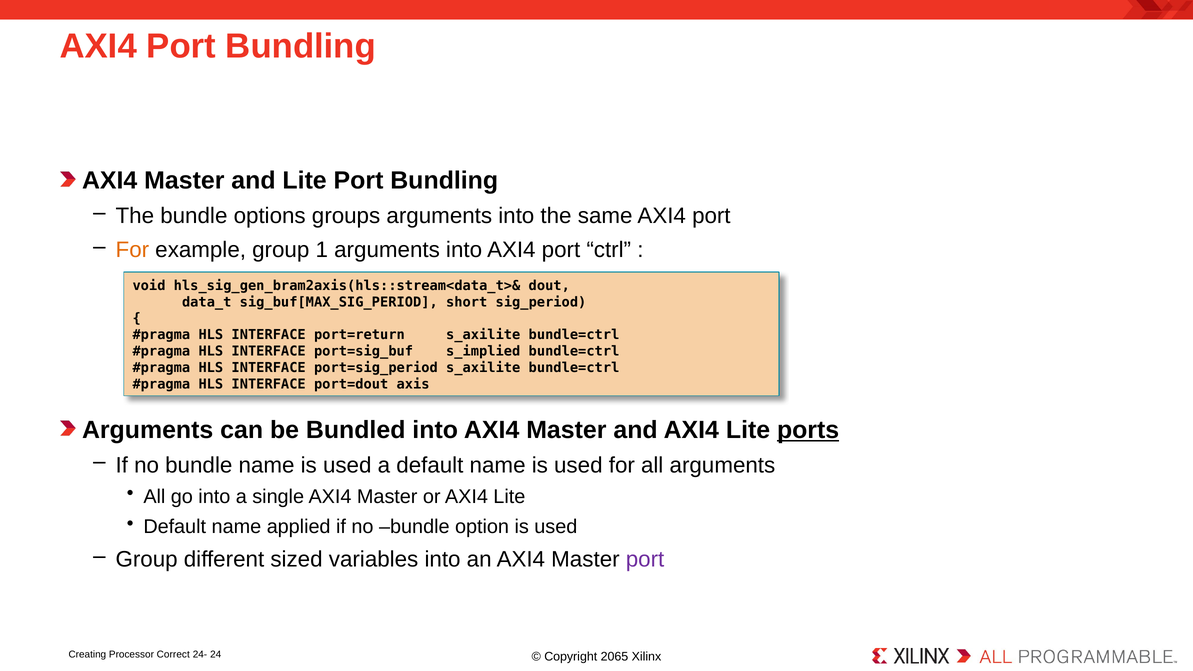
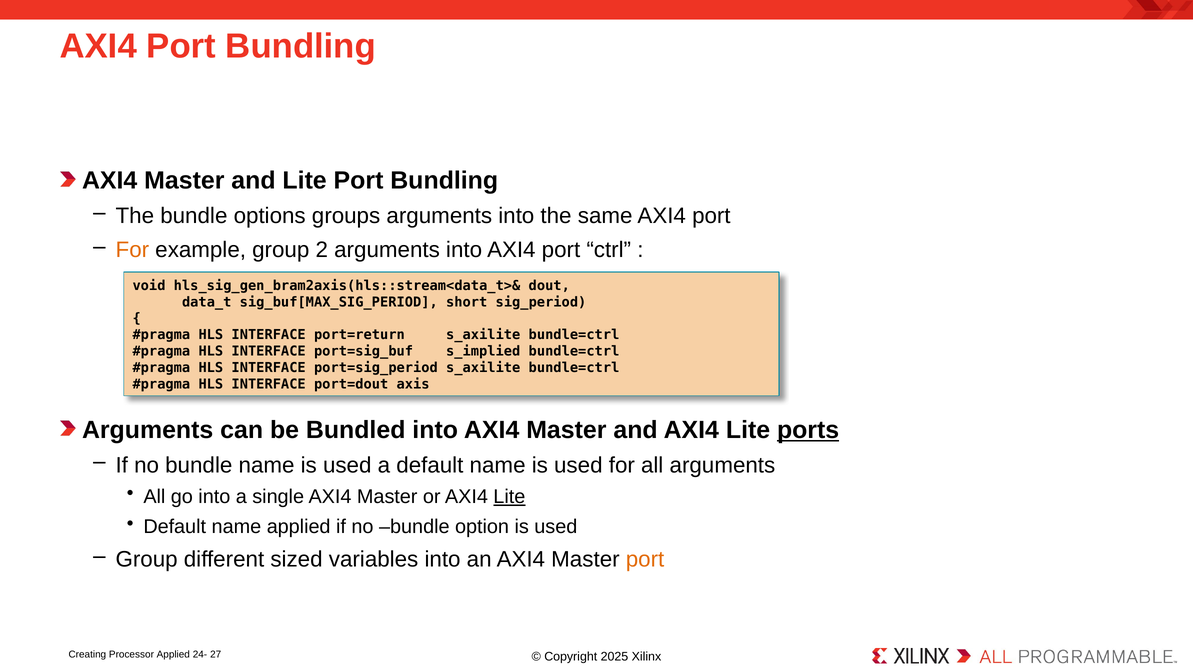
1: 1 -> 2
Lite at (509, 497) underline: none -> present
port at (645, 560) colour: purple -> orange
Processor Correct: Correct -> Applied
24: 24 -> 27
2065: 2065 -> 2025
